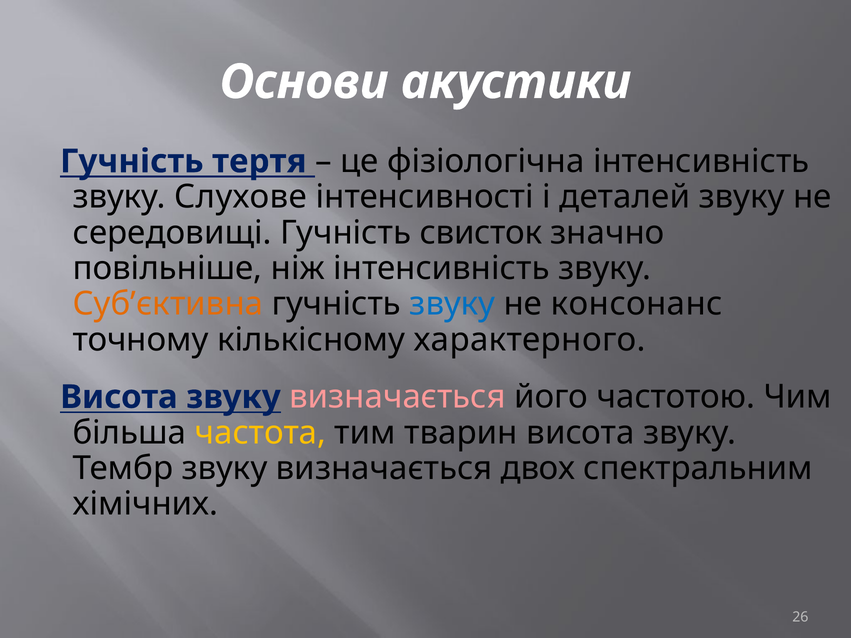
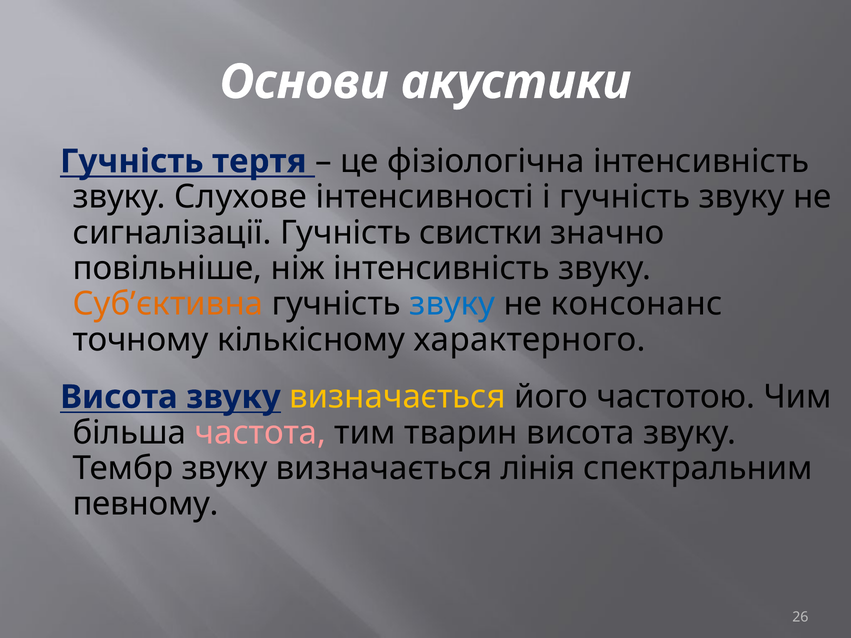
і деталей: деталей -> гучність
середовищі: середовищі -> сигналізації
свисток: свисток -> свистки
визначається at (398, 397) colour: pink -> yellow
частота colour: yellow -> pink
двох: двох -> лінія
хімічних: хімічних -> певному
